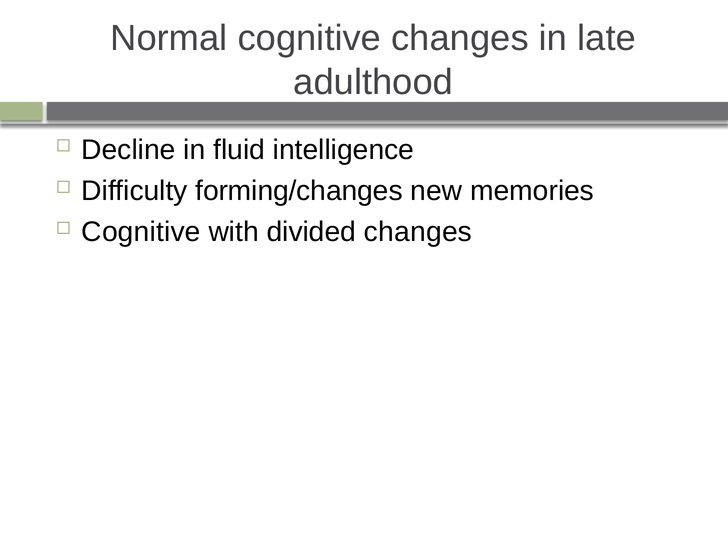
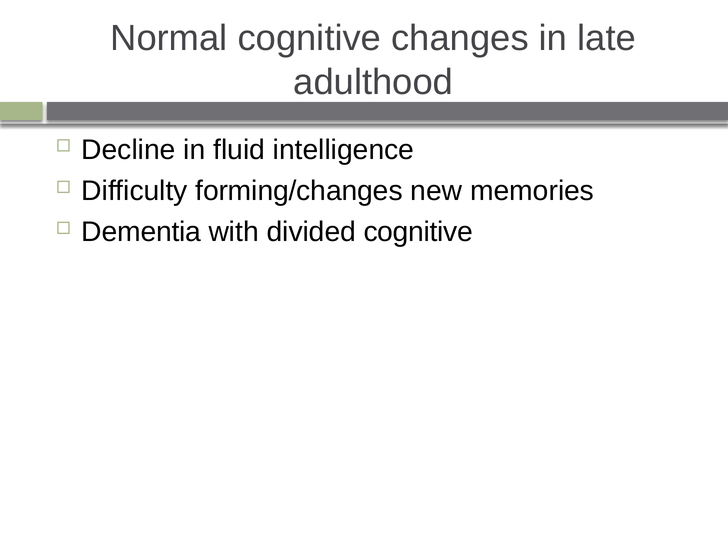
Cognitive at (141, 232): Cognitive -> Dementia
divided changes: changes -> cognitive
